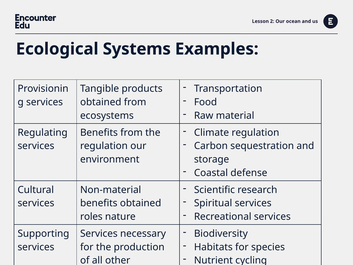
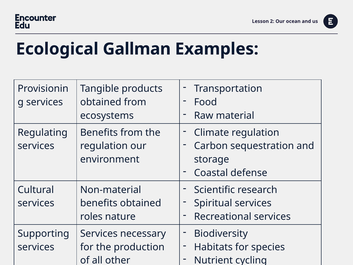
Systems: Systems -> Gallman
